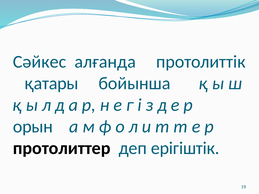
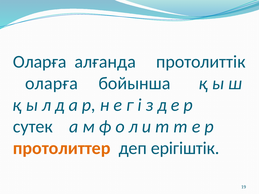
Сәйкес at (40, 62): Сәйкес -> Оларға
қатары at (52, 84): қатары -> оларға
орын: орын -> сутек
протолиттер colour: black -> orange
